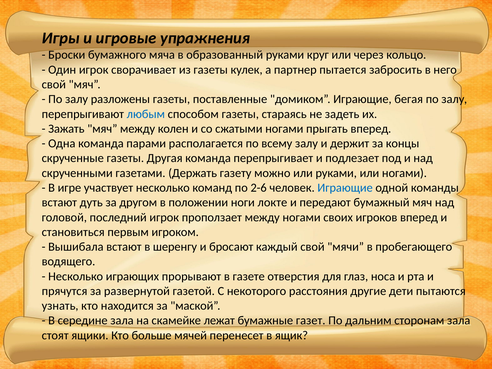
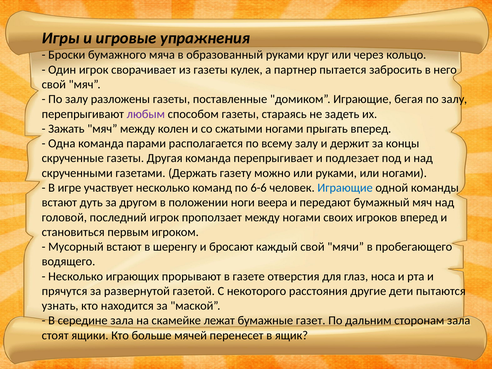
любым colour: blue -> purple
2-6: 2-6 -> 6-6
локте: локте -> веера
Вышибала: Вышибала -> Мусорный
